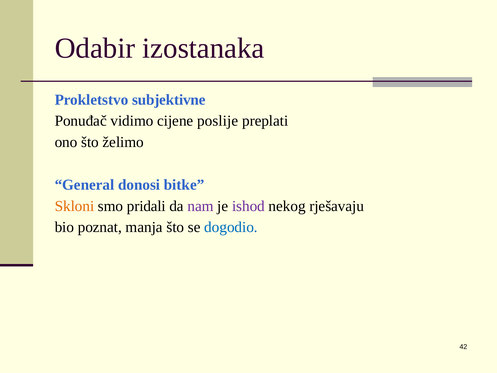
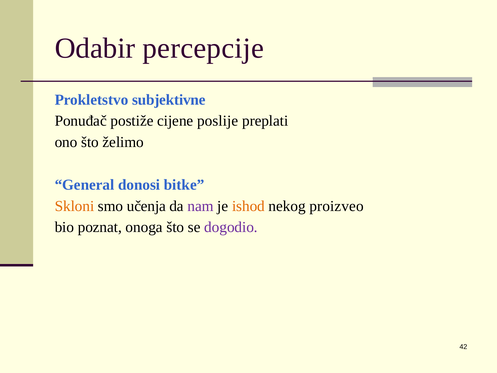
izostanaka: izostanaka -> percepcije
vidimo: vidimo -> postiže
pridali: pridali -> učenja
ishod colour: purple -> orange
rješavaju: rješavaju -> proizveo
manja: manja -> onoga
dogodio colour: blue -> purple
